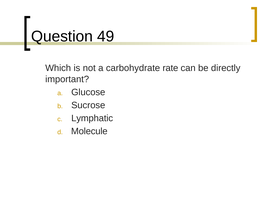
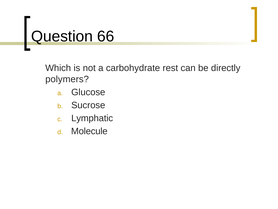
49: 49 -> 66
rate: rate -> rest
important: important -> polymers
